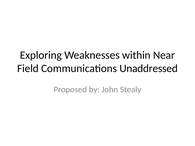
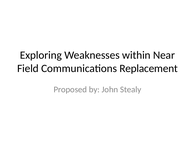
Unaddressed: Unaddressed -> Replacement
